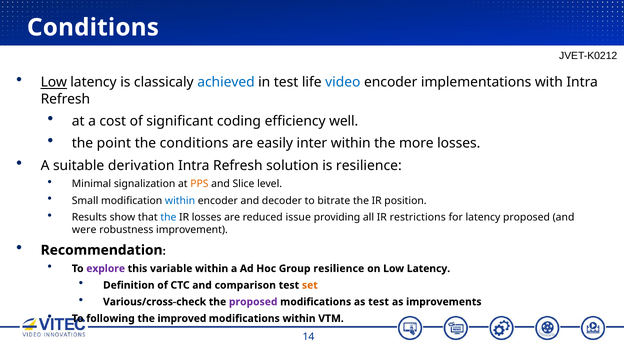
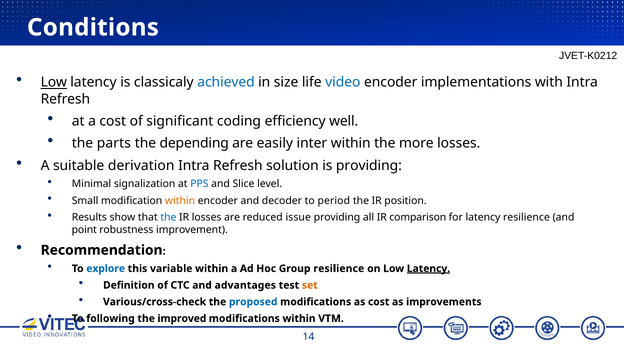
in test: test -> size
point: point -> parts
the conditions: conditions -> depending
is resilience: resilience -> providing
PPS colour: orange -> blue
within at (180, 201) colour: blue -> orange
bitrate: bitrate -> period
restrictions: restrictions -> comparison
latency proposed: proposed -> resilience
were: were -> point
explore colour: purple -> blue
Latency at (428, 269) underline: none -> present
comparison: comparison -> advantages
proposed at (253, 302) colour: purple -> blue
as test: test -> cost
